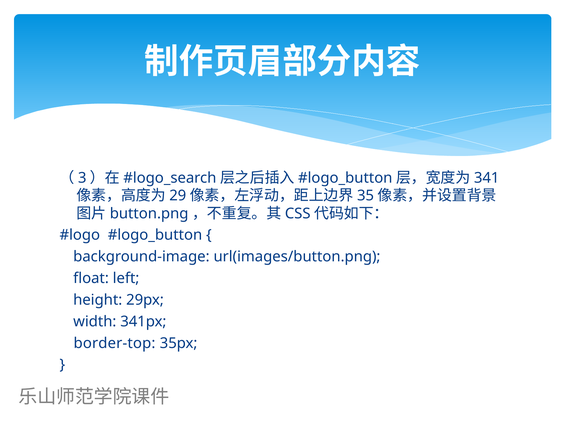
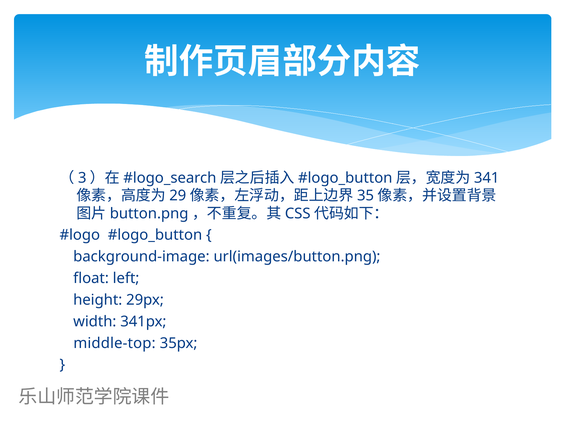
border-top: border-top -> middle-top
